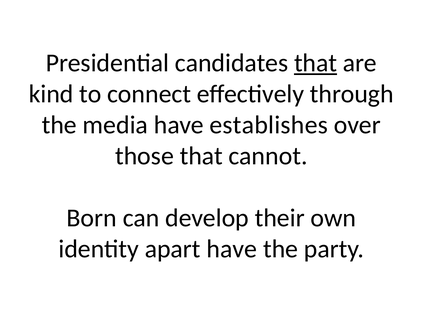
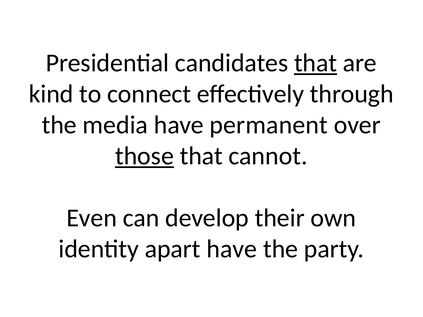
establishes: establishes -> permanent
those underline: none -> present
Born: Born -> Even
